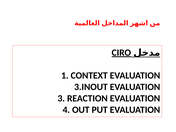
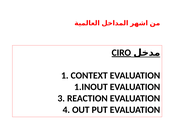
3.INOUT: 3.INOUT -> 1.INOUT
